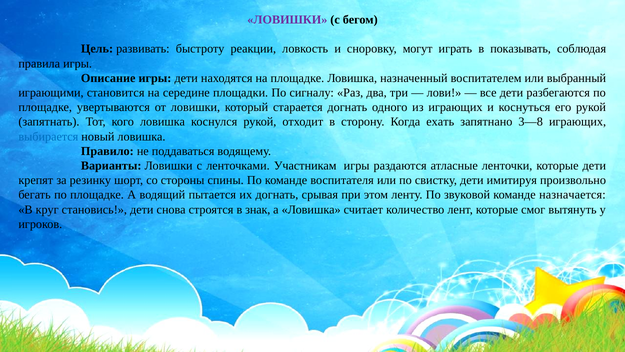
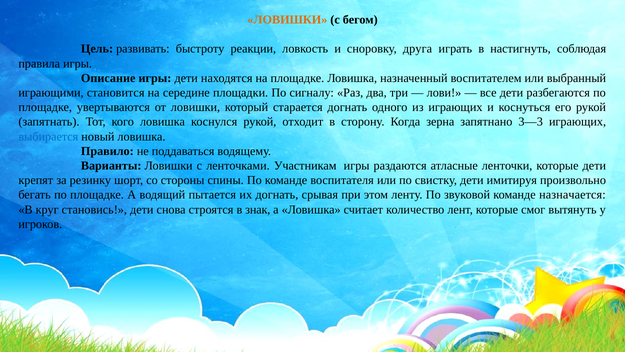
ЛОВИШКИ at (287, 20) colour: purple -> orange
могут: могут -> друга
показывать: показывать -> настигнуть
ехать: ехать -> зерна
3—8: 3—8 -> 3—3
